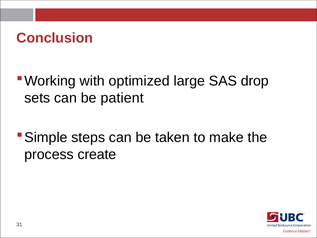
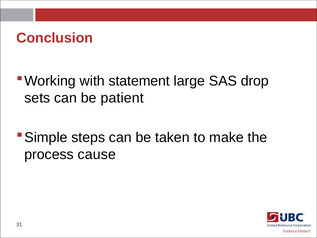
optimized: optimized -> statement
create: create -> cause
